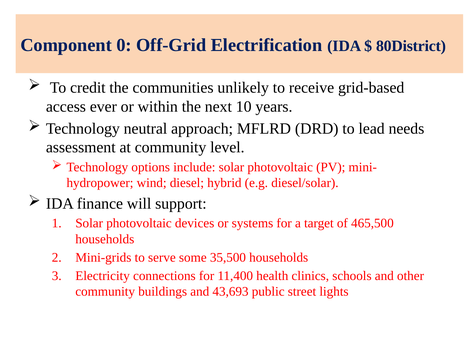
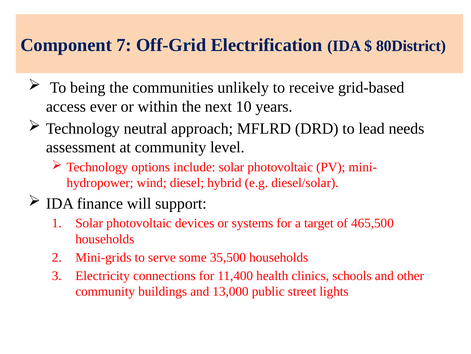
0: 0 -> 7
credit: credit -> being
43,693: 43,693 -> 13,000
